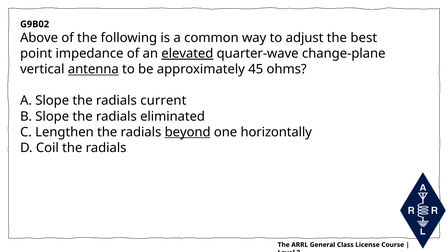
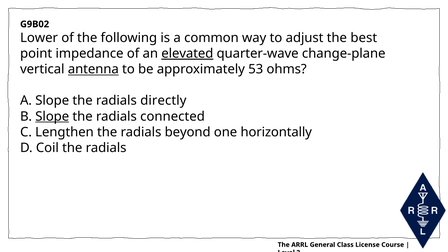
Above: Above -> Lower
45: 45 -> 53
current: current -> directly
Slope at (52, 116) underline: none -> present
eliminated: eliminated -> connected
beyond underline: present -> none
